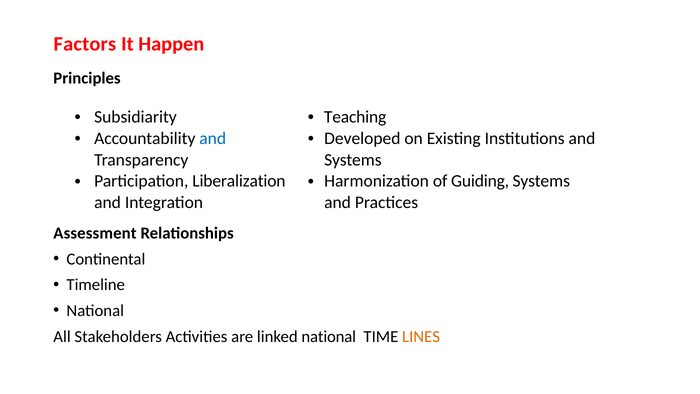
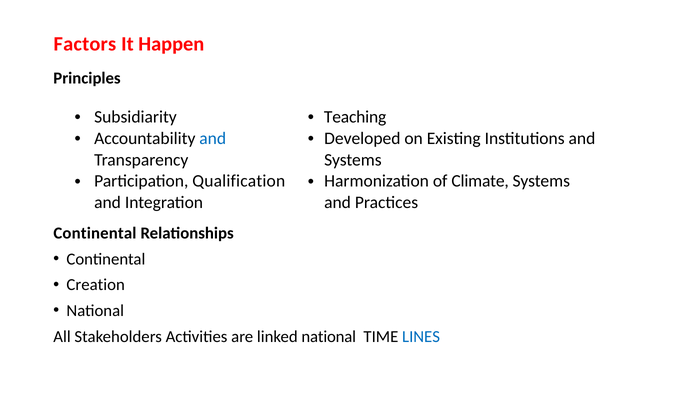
Liberalization: Liberalization -> Qualification
Guiding: Guiding -> Climate
Assessment at (95, 233): Assessment -> Continental
Timeline: Timeline -> Creation
LINES colour: orange -> blue
